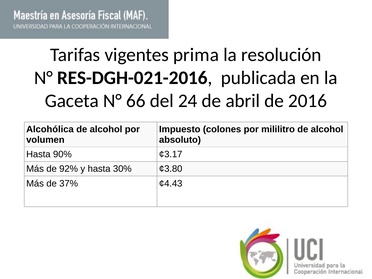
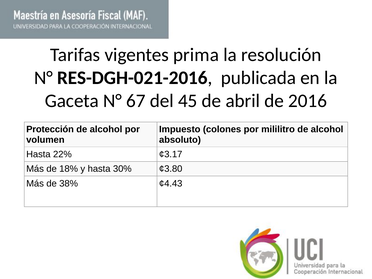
66: 66 -> 67
24: 24 -> 45
Alcohólica: Alcohólica -> Protección
90%: 90% -> 22%
92%: 92% -> 18%
37%: 37% -> 38%
